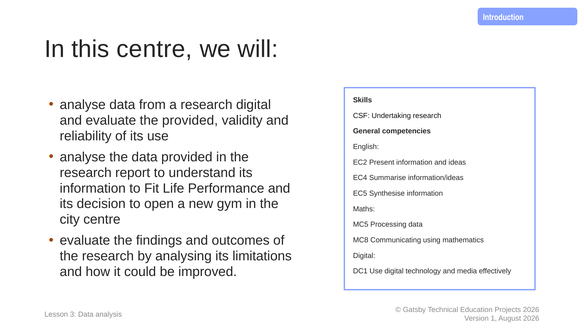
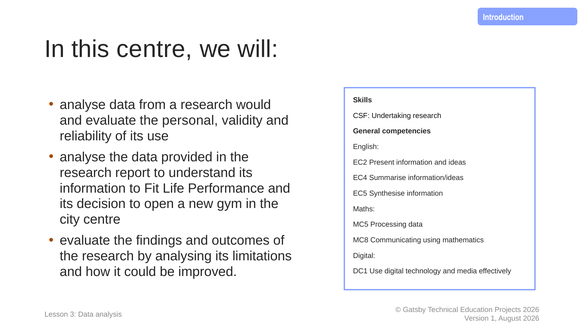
research digital: digital -> would
the provided: provided -> personal
